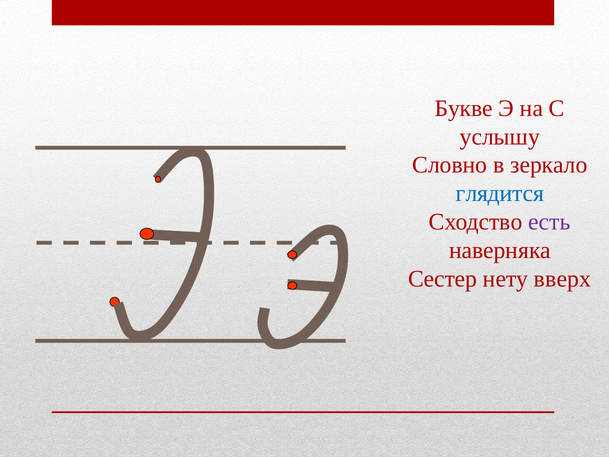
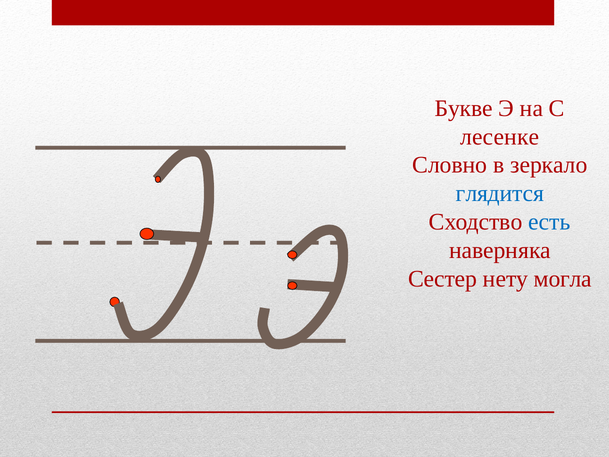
услышу: услышу -> лесенке
есть colour: purple -> blue
вверх: вверх -> могла
